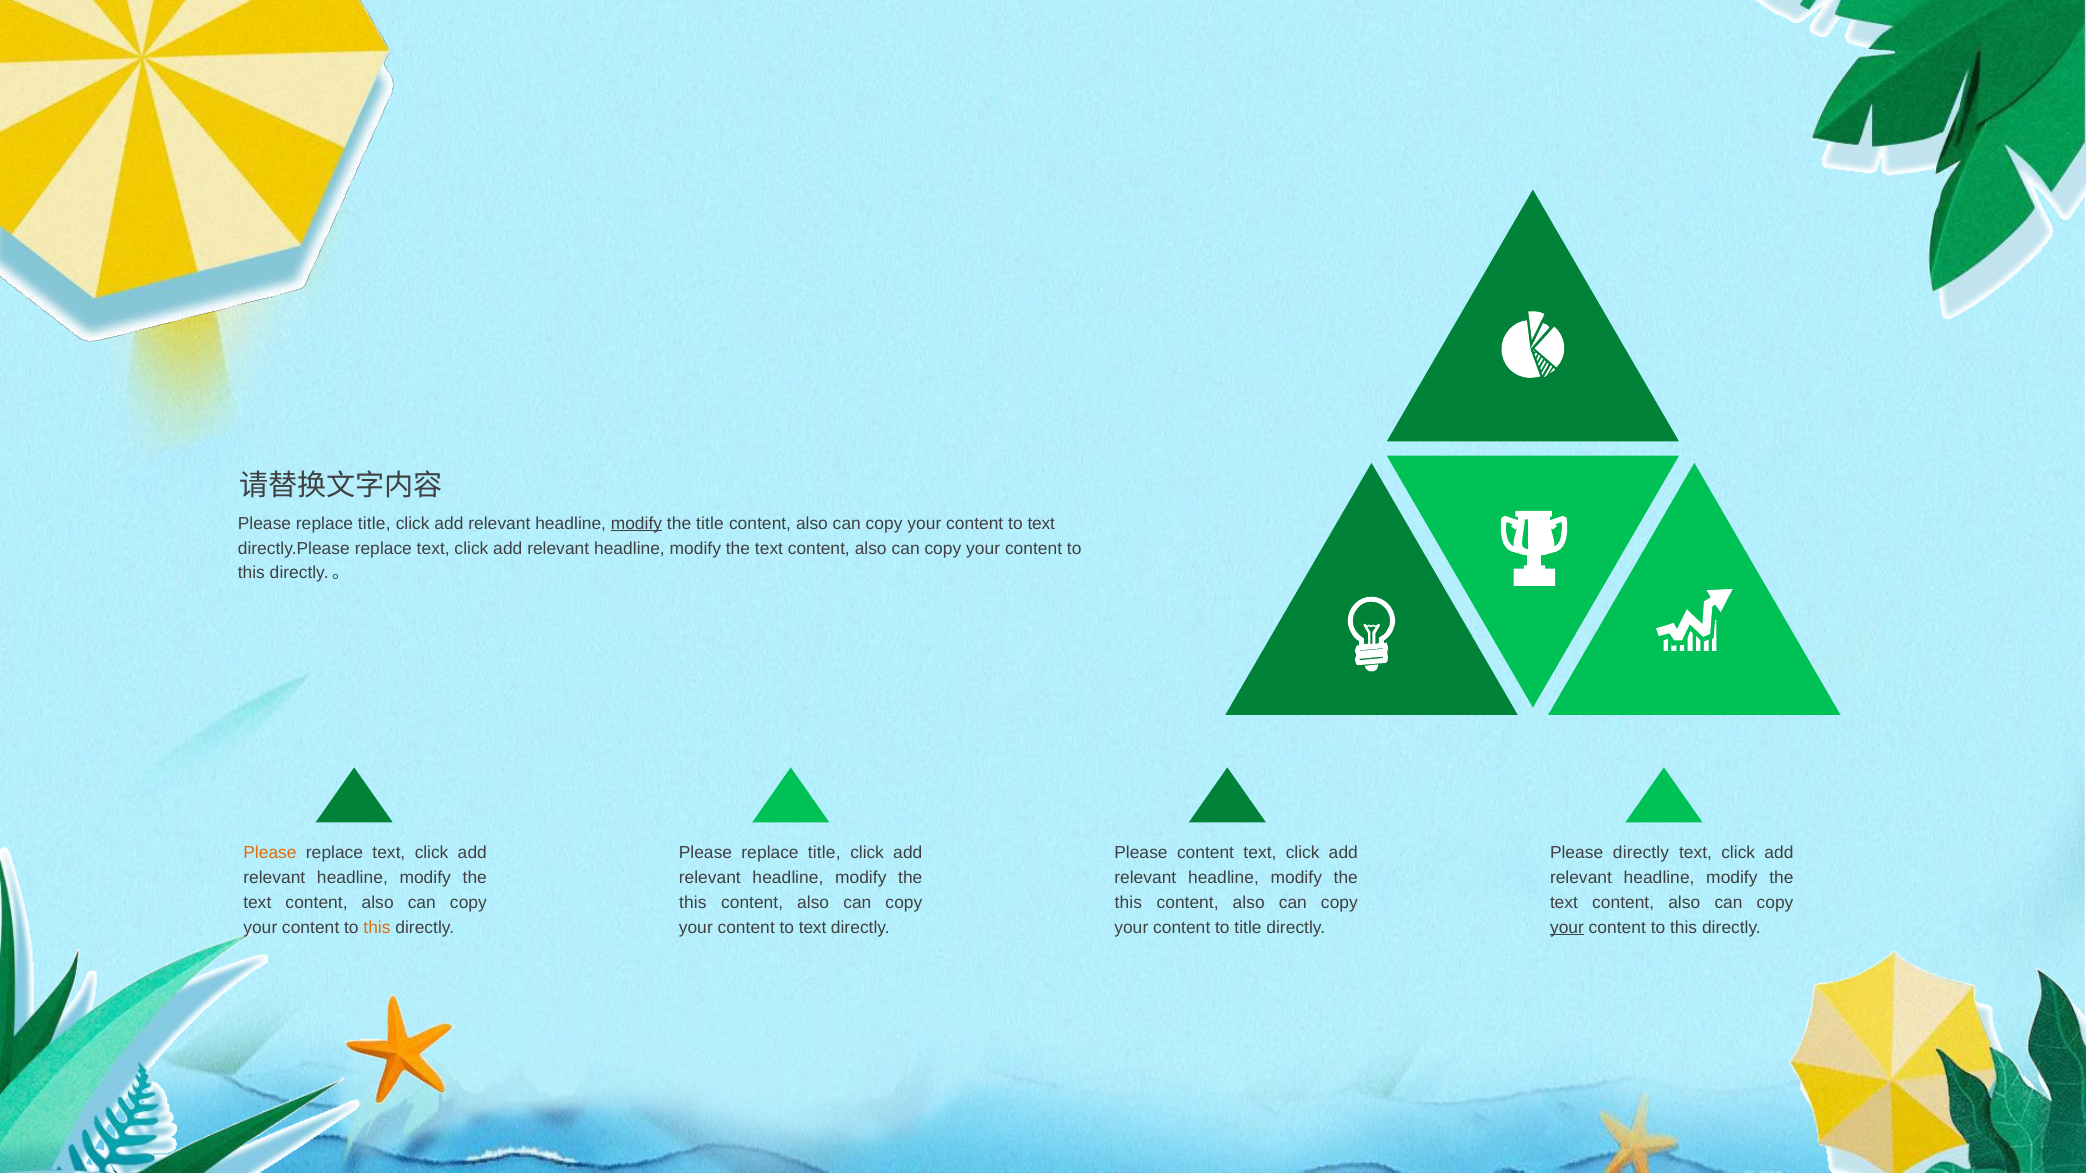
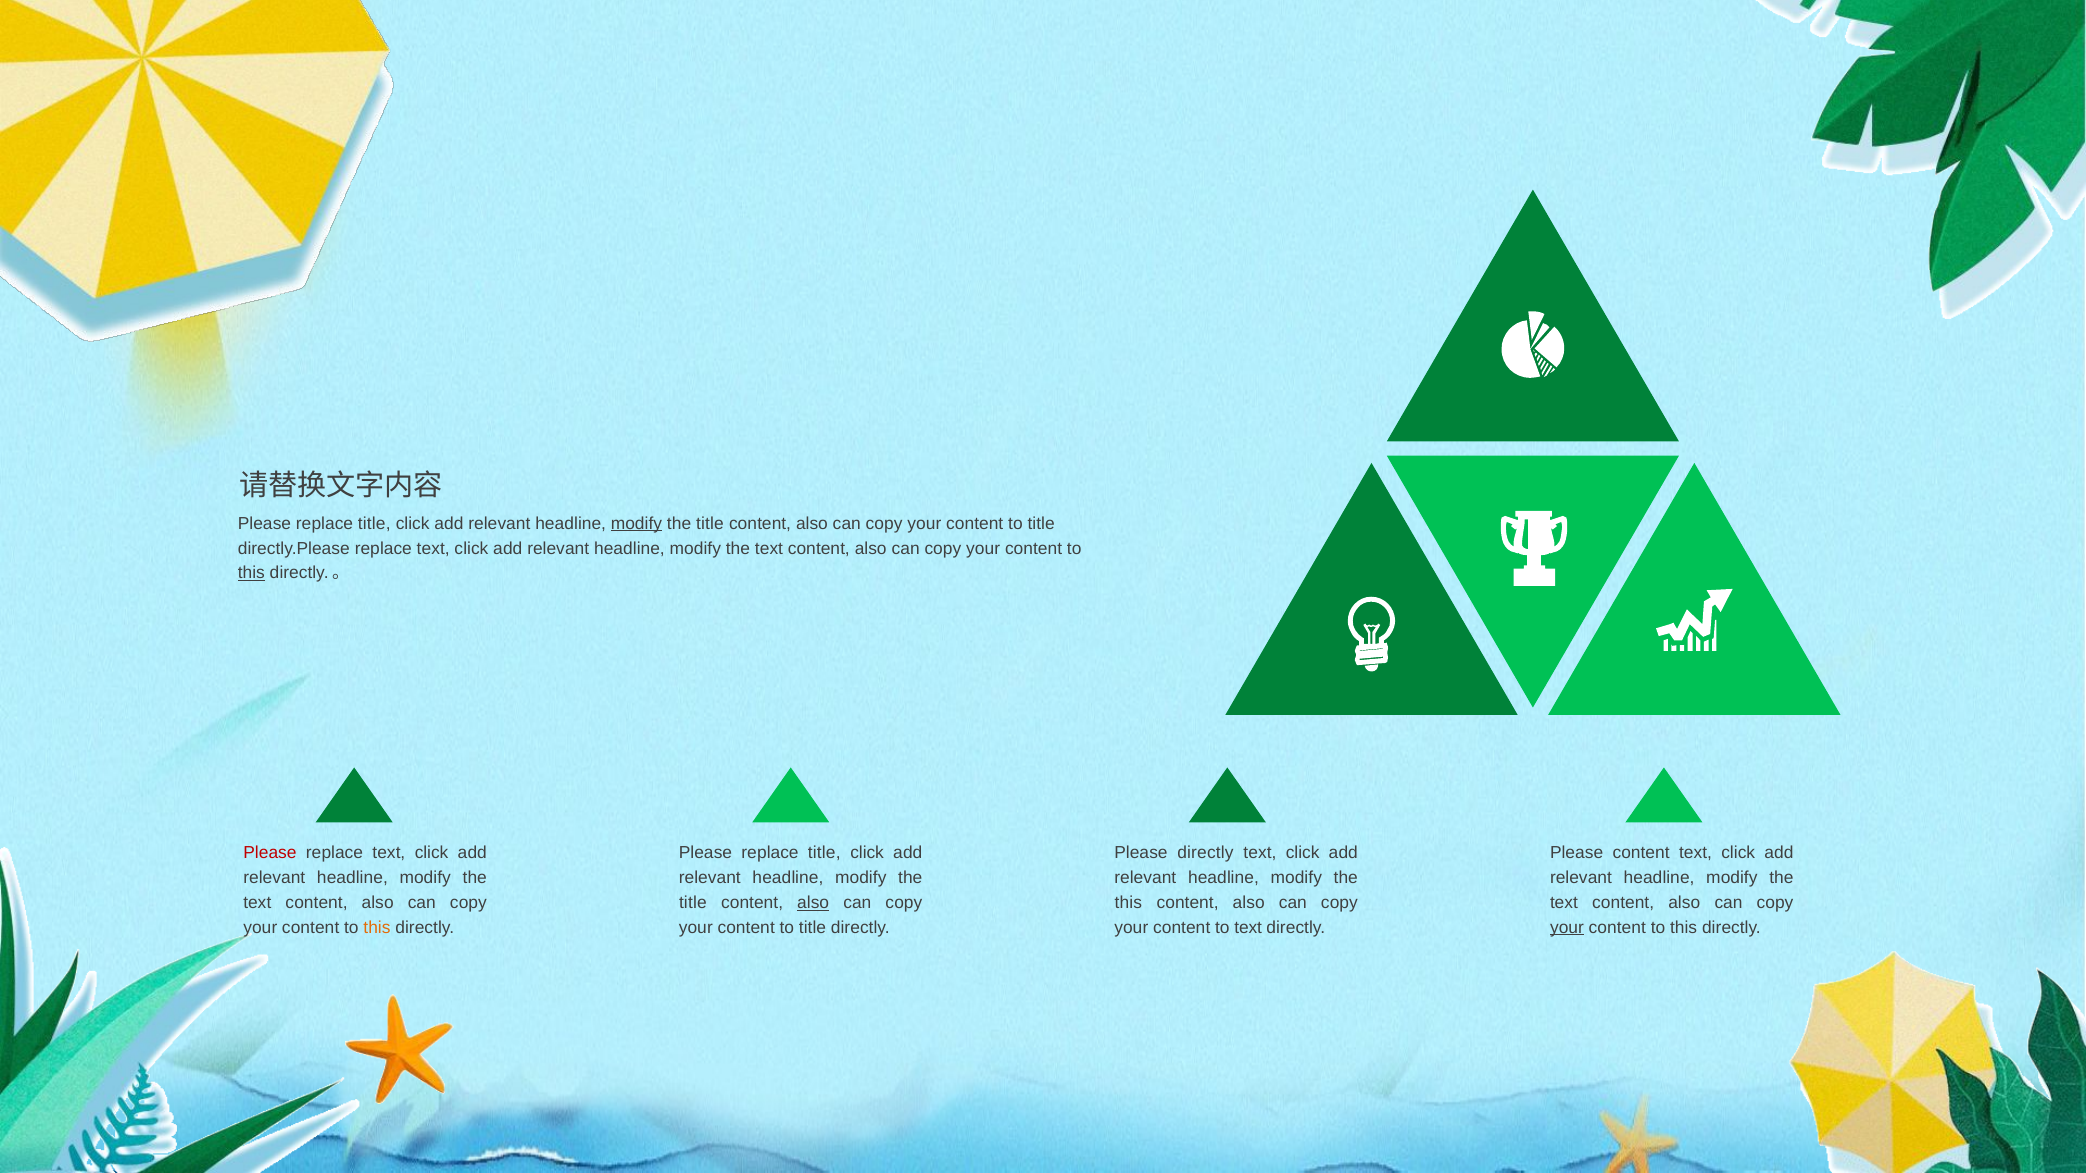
text at (1041, 524): text -> title
this at (251, 573) underline: none -> present
Please at (270, 853) colour: orange -> red
Please content: content -> directly
Please directly: directly -> content
this at (693, 903): this -> title
also at (813, 903) underline: none -> present
text at (813, 928): text -> title
to title: title -> text
